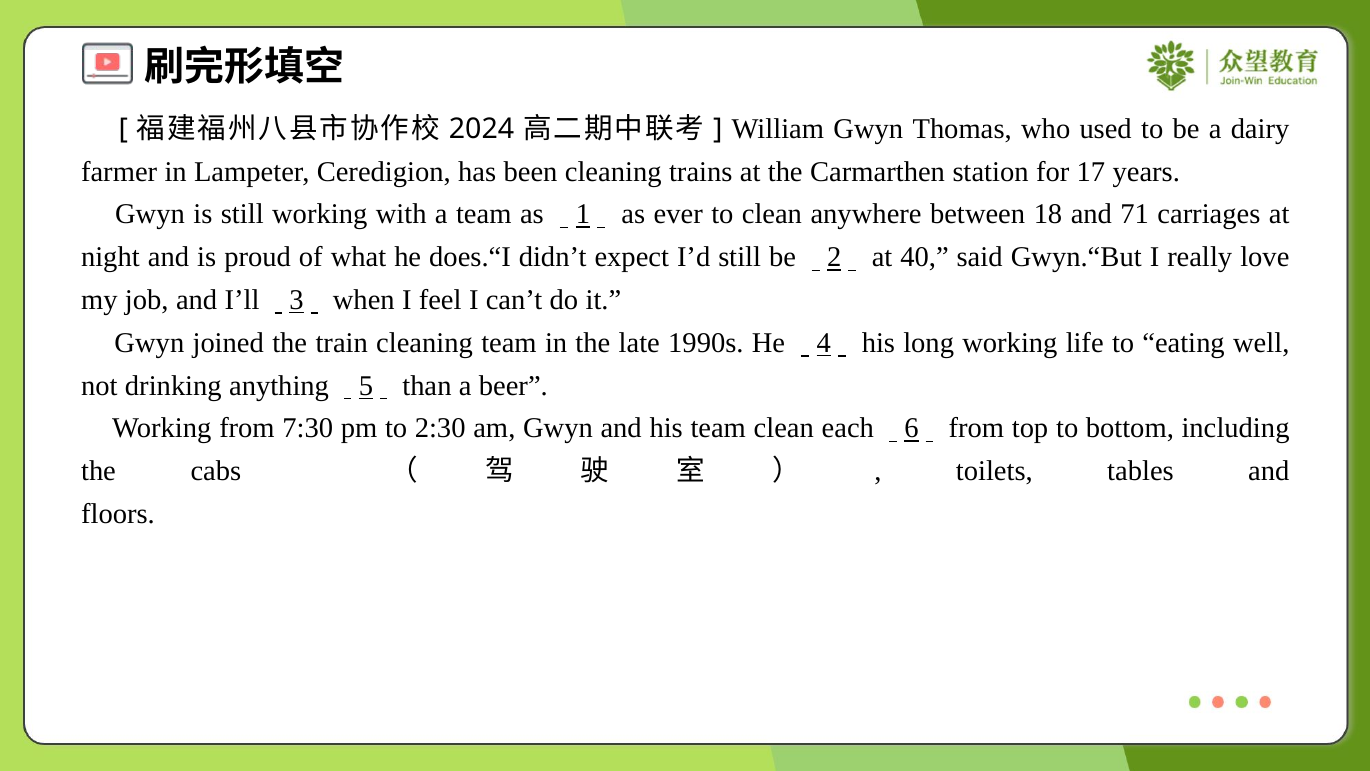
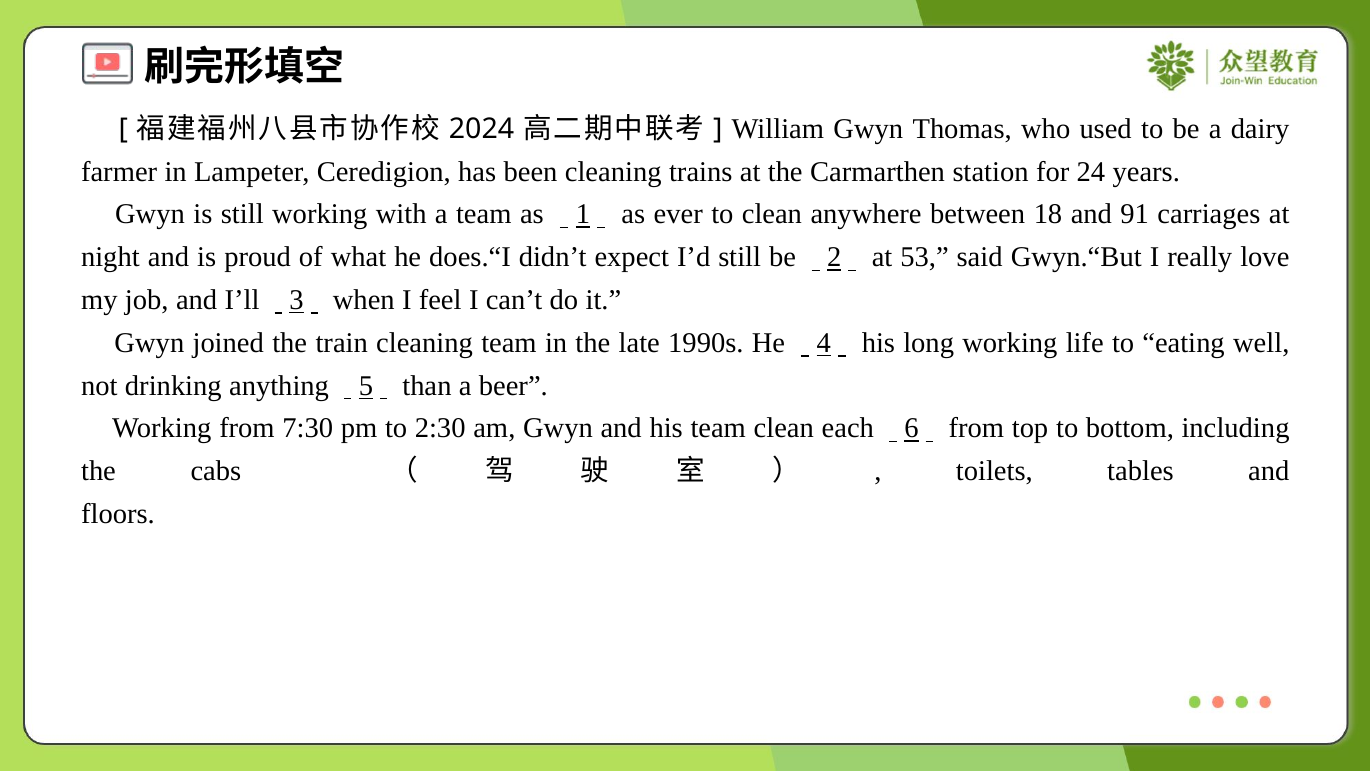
17: 17 -> 24
71: 71 -> 91
40: 40 -> 53
